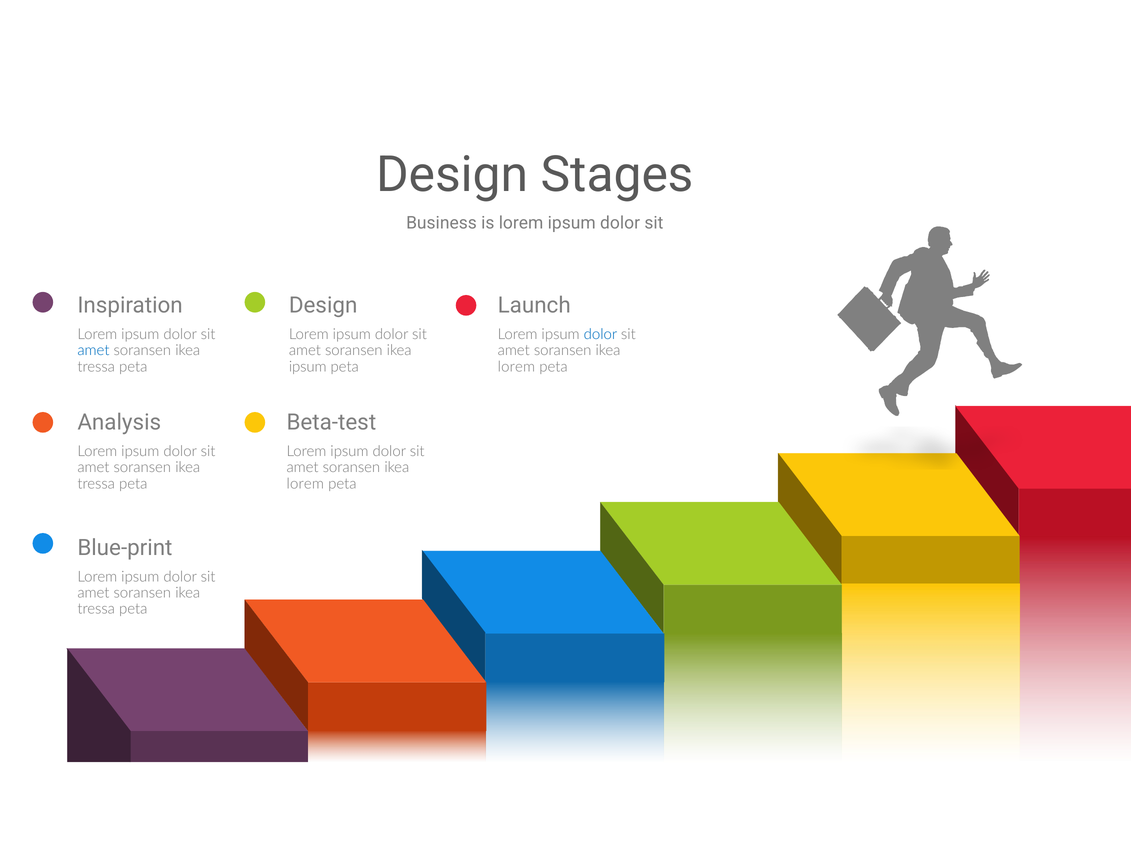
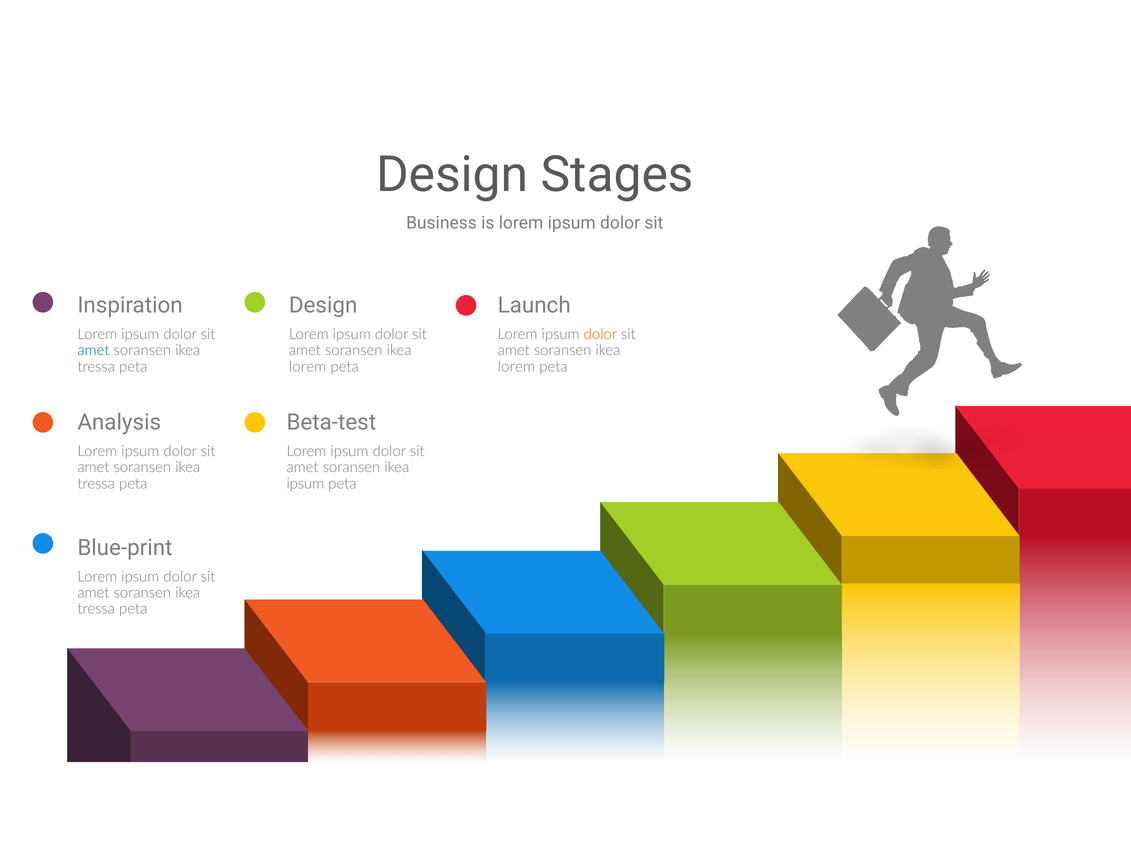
dolor at (600, 334) colour: blue -> orange
ipsum at (308, 367): ipsum -> lorem
lorem at (305, 484): lorem -> ipsum
